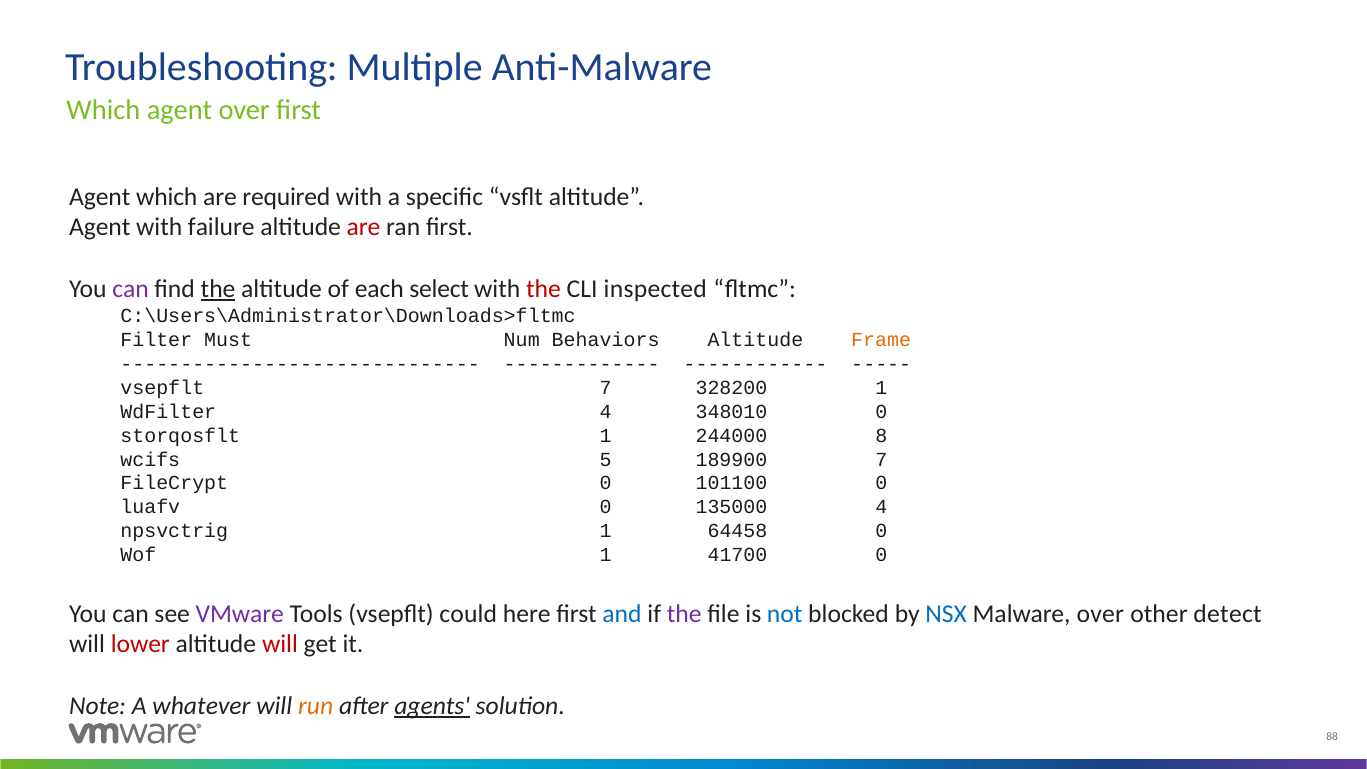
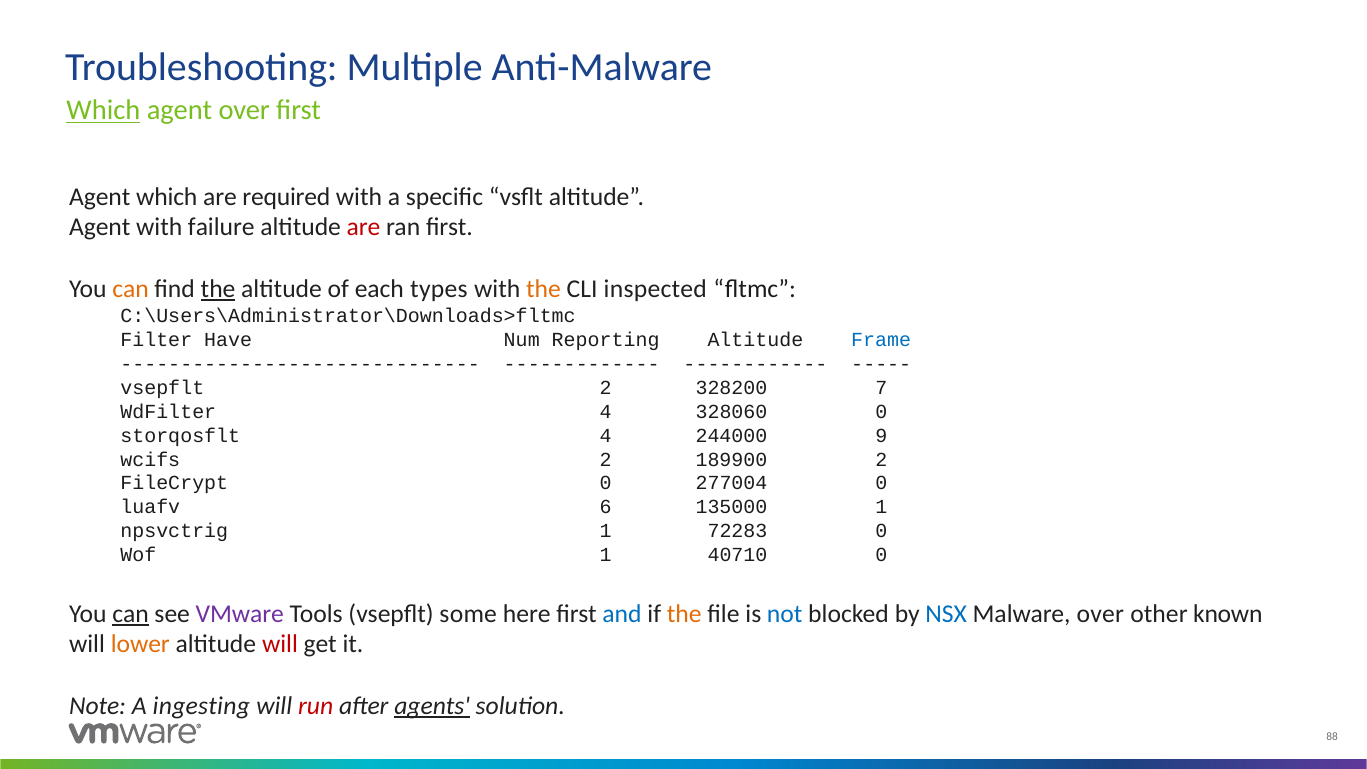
Which at (103, 110) underline: none -> present
can at (131, 289) colour: purple -> orange
select: select -> types
the at (543, 289) colour: red -> orange
Must: Must -> Have
Behaviors: Behaviors -> Reporting
Frame colour: orange -> blue
7 at (606, 388): 7 -> 2
328200 1: 1 -> 7
348010: 348010 -> 328060
1 at (606, 435): 1 -> 4
8: 8 -> 9
5 at (606, 459): 5 -> 2
189900 7: 7 -> 2
101100: 101100 -> 277004
0 at (606, 507): 0 -> 6
135000 4: 4 -> 1
64458: 64458 -> 72283
41700: 41700 -> 40710
can at (131, 614) underline: none -> present
could: could -> some
the at (684, 614) colour: purple -> orange
detect: detect -> known
lower colour: red -> orange
whatever: whatever -> ingesting
run colour: orange -> red
